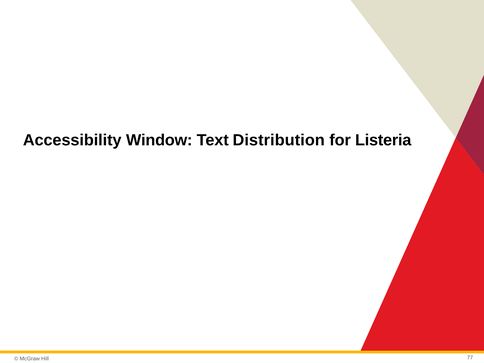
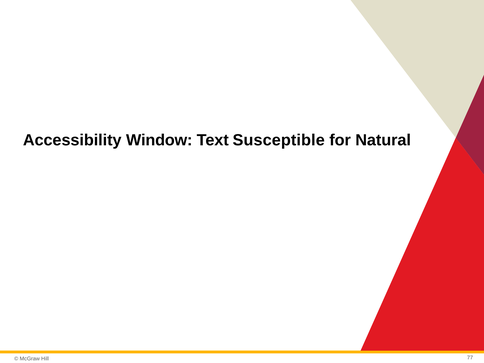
Distribution: Distribution -> Susceptible
Listeria: Listeria -> Natural
